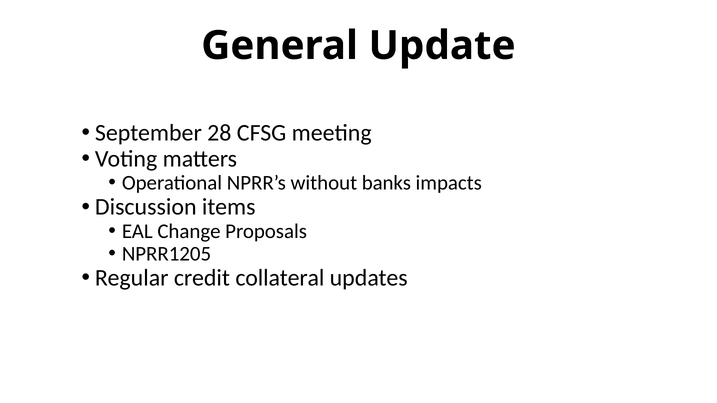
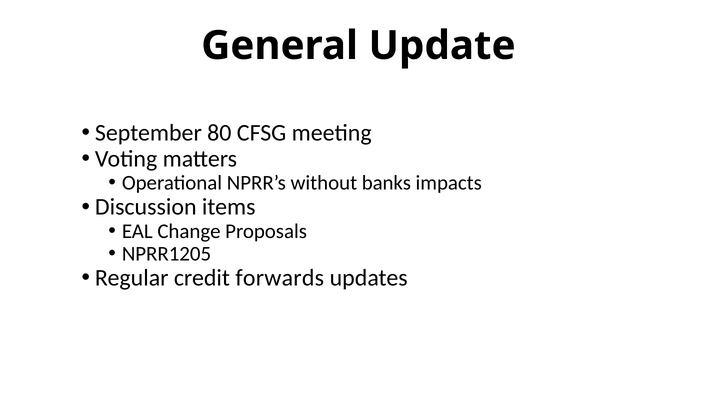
28: 28 -> 80
collateral: collateral -> forwards
